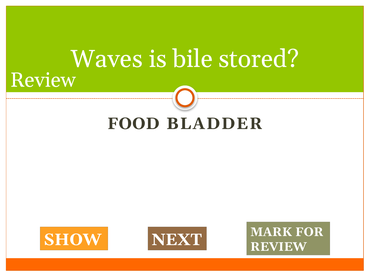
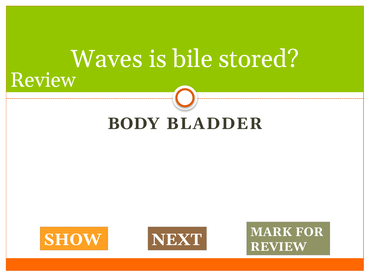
FOOD: FOOD -> BODY
